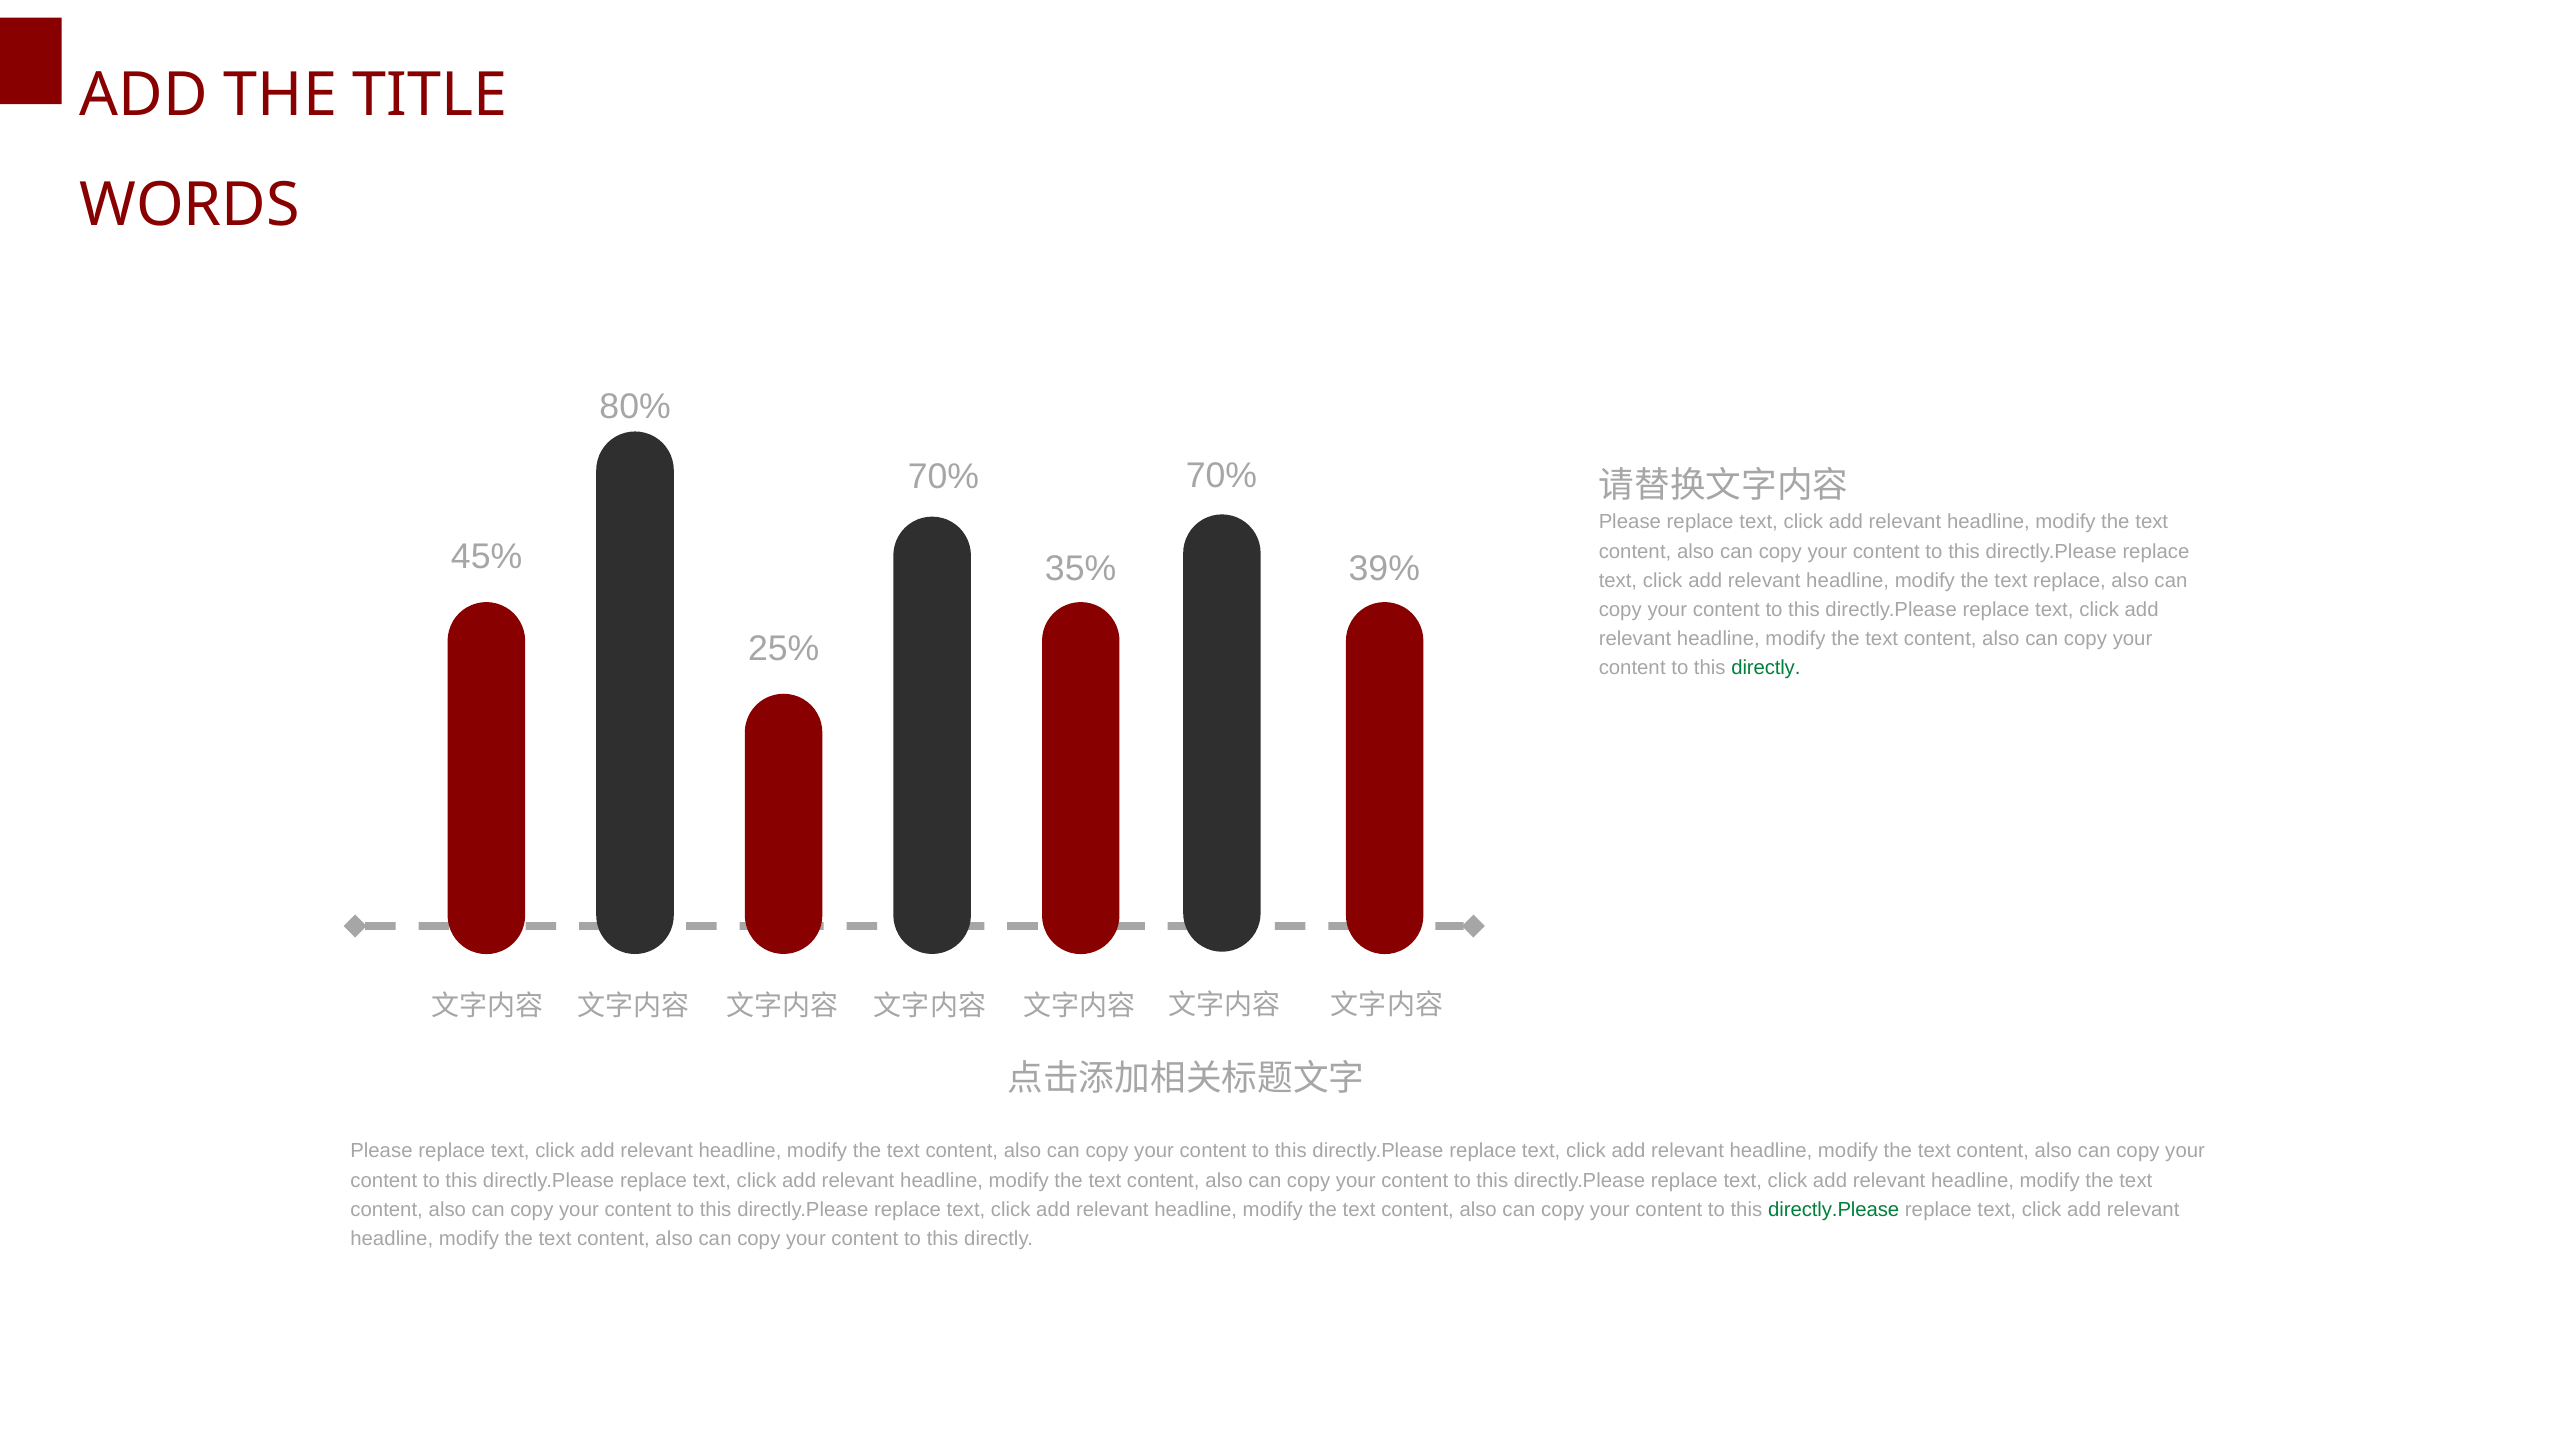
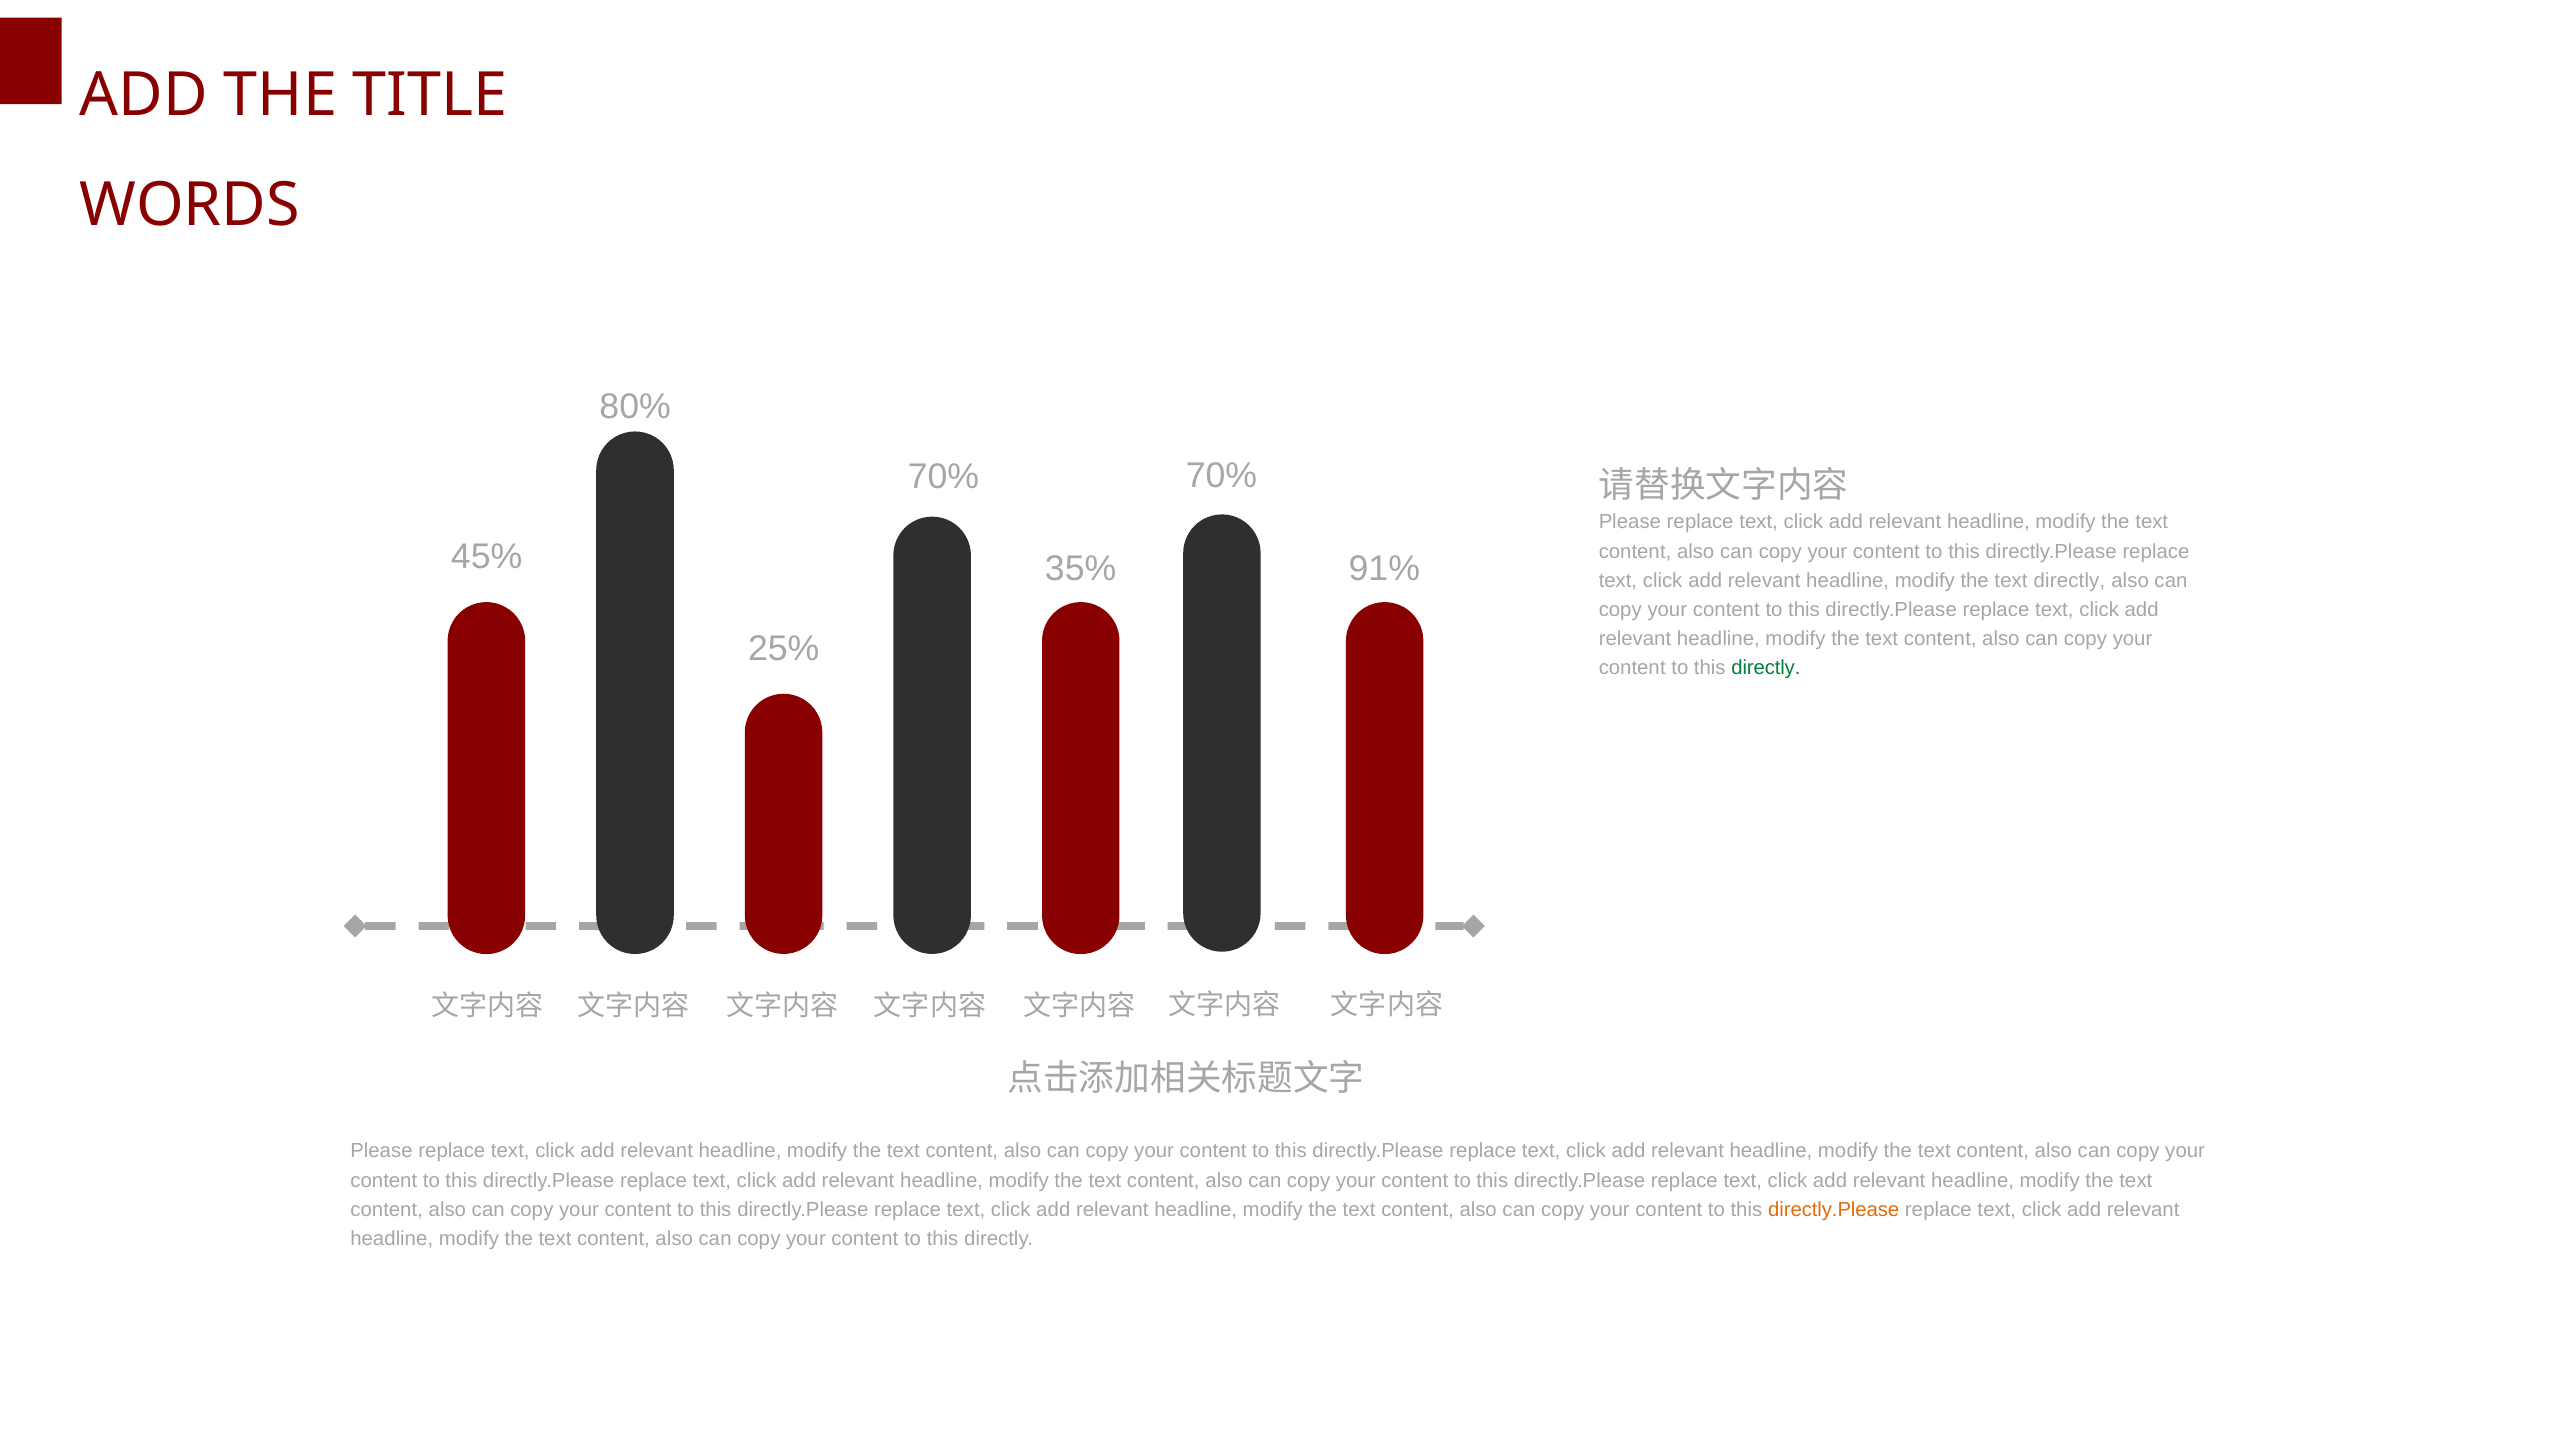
39%: 39% -> 91%
text replace: replace -> directly
directly.Please at (1834, 1210) colour: green -> orange
